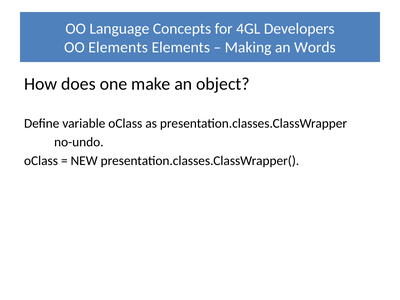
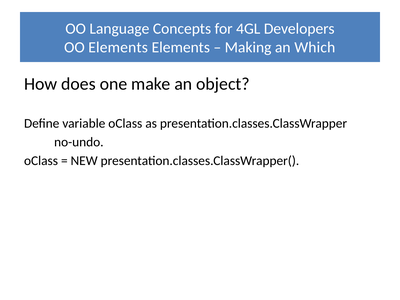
Words: Words -> Which
